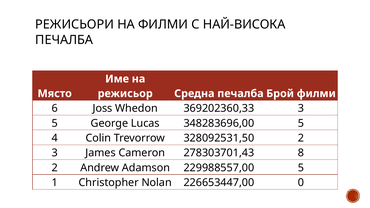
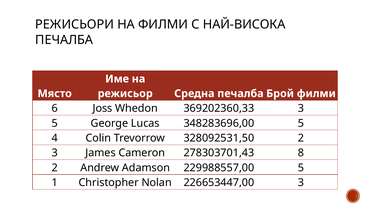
226653447,00 0: 0 -> 3
